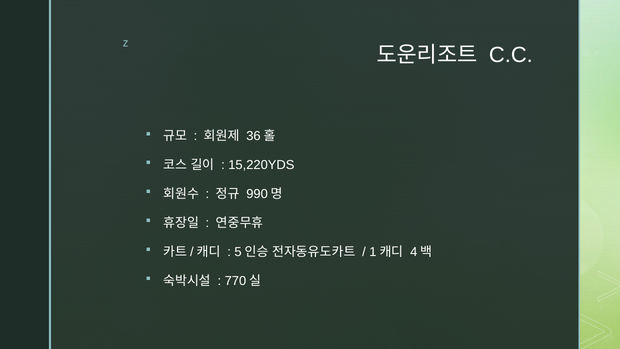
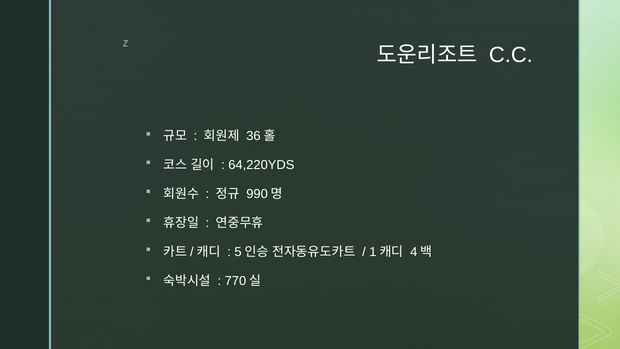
15,220YDS: 15,220YDS -> 64,220YDS
